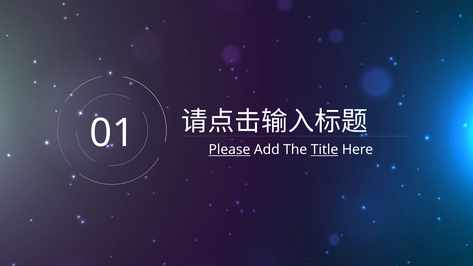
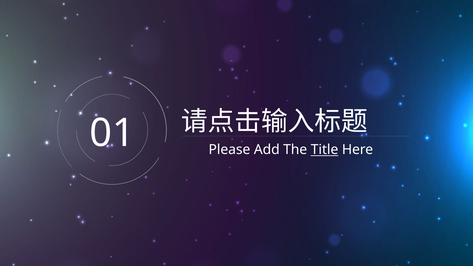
Please underline: present -> none
